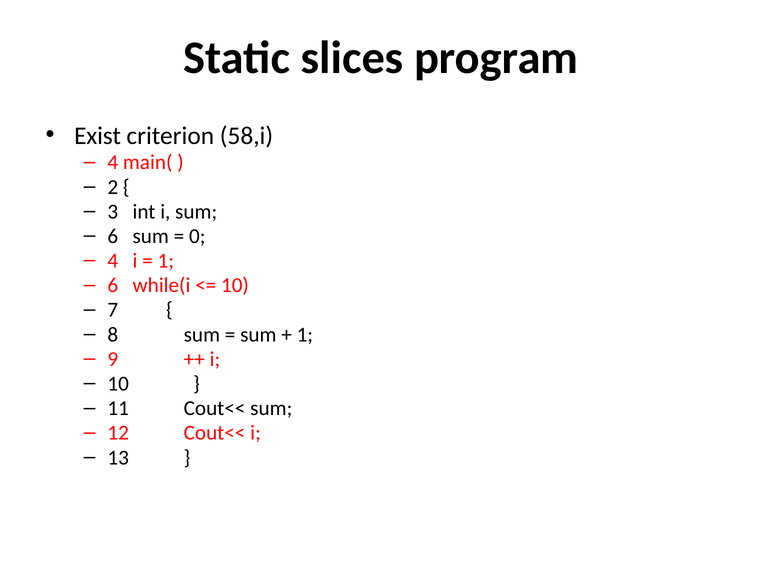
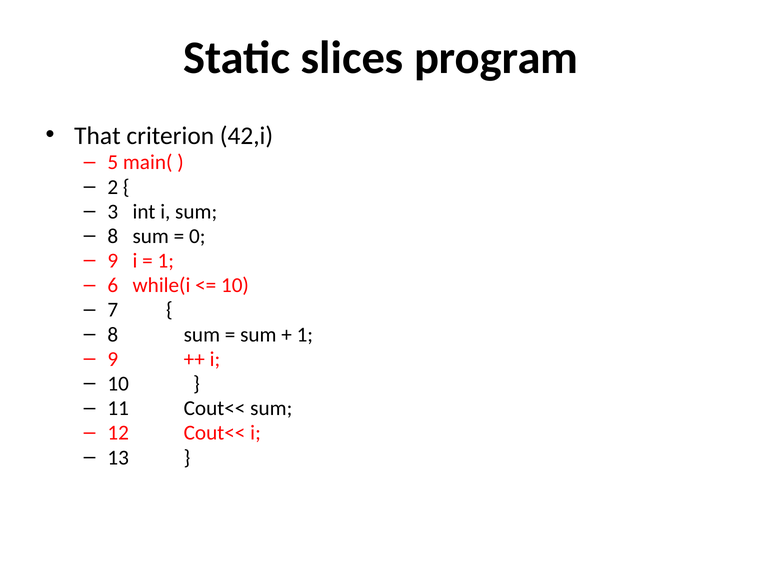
Exist: Exist -> That
58,i: 58,i -> 42,i
4 at (113, 162): 4 -> 5
6 at (113, 236): 6 -> 8
4 at (113, 261): 4 -> 9
